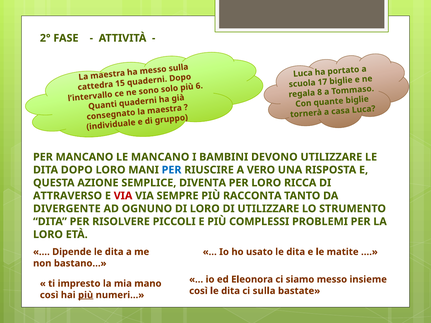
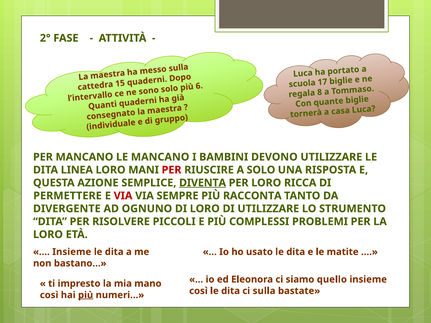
DITA DOPO: DOPO -> LINEA
PER at (172, 170) colour: blue -> red
A VERO: VERO -> SOLO
DIVENTA underline: none -> present
ATTRAVERSO: ATTRAVERSO -> PERMETTERE
Dipende at (72, 252): Dipende -> Insieme
siamo messo: messo -> quello
